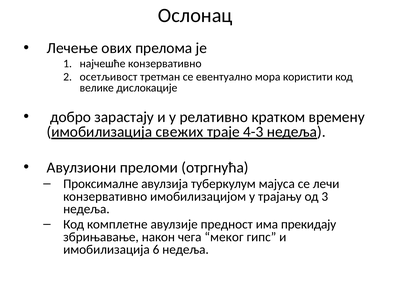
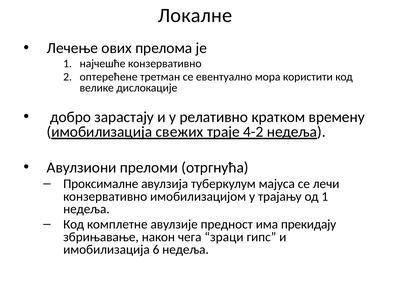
Ослонац: Ослонац -> Локалне
осетљивост: осетљивост -> оптерећене
4-3: 4-3 -> 4-2
од 3: 3 -> 1
меког: меког -> зраци
